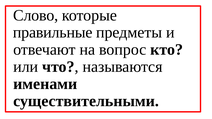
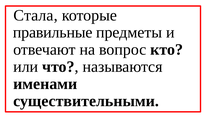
Слово: Слово -> Стала
